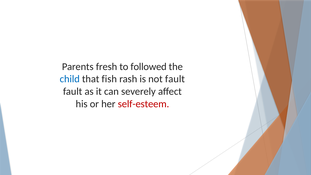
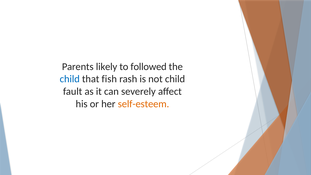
fresh: fresh -> likely
not fault: fault -> child
self-esteem colour: red -> orange
